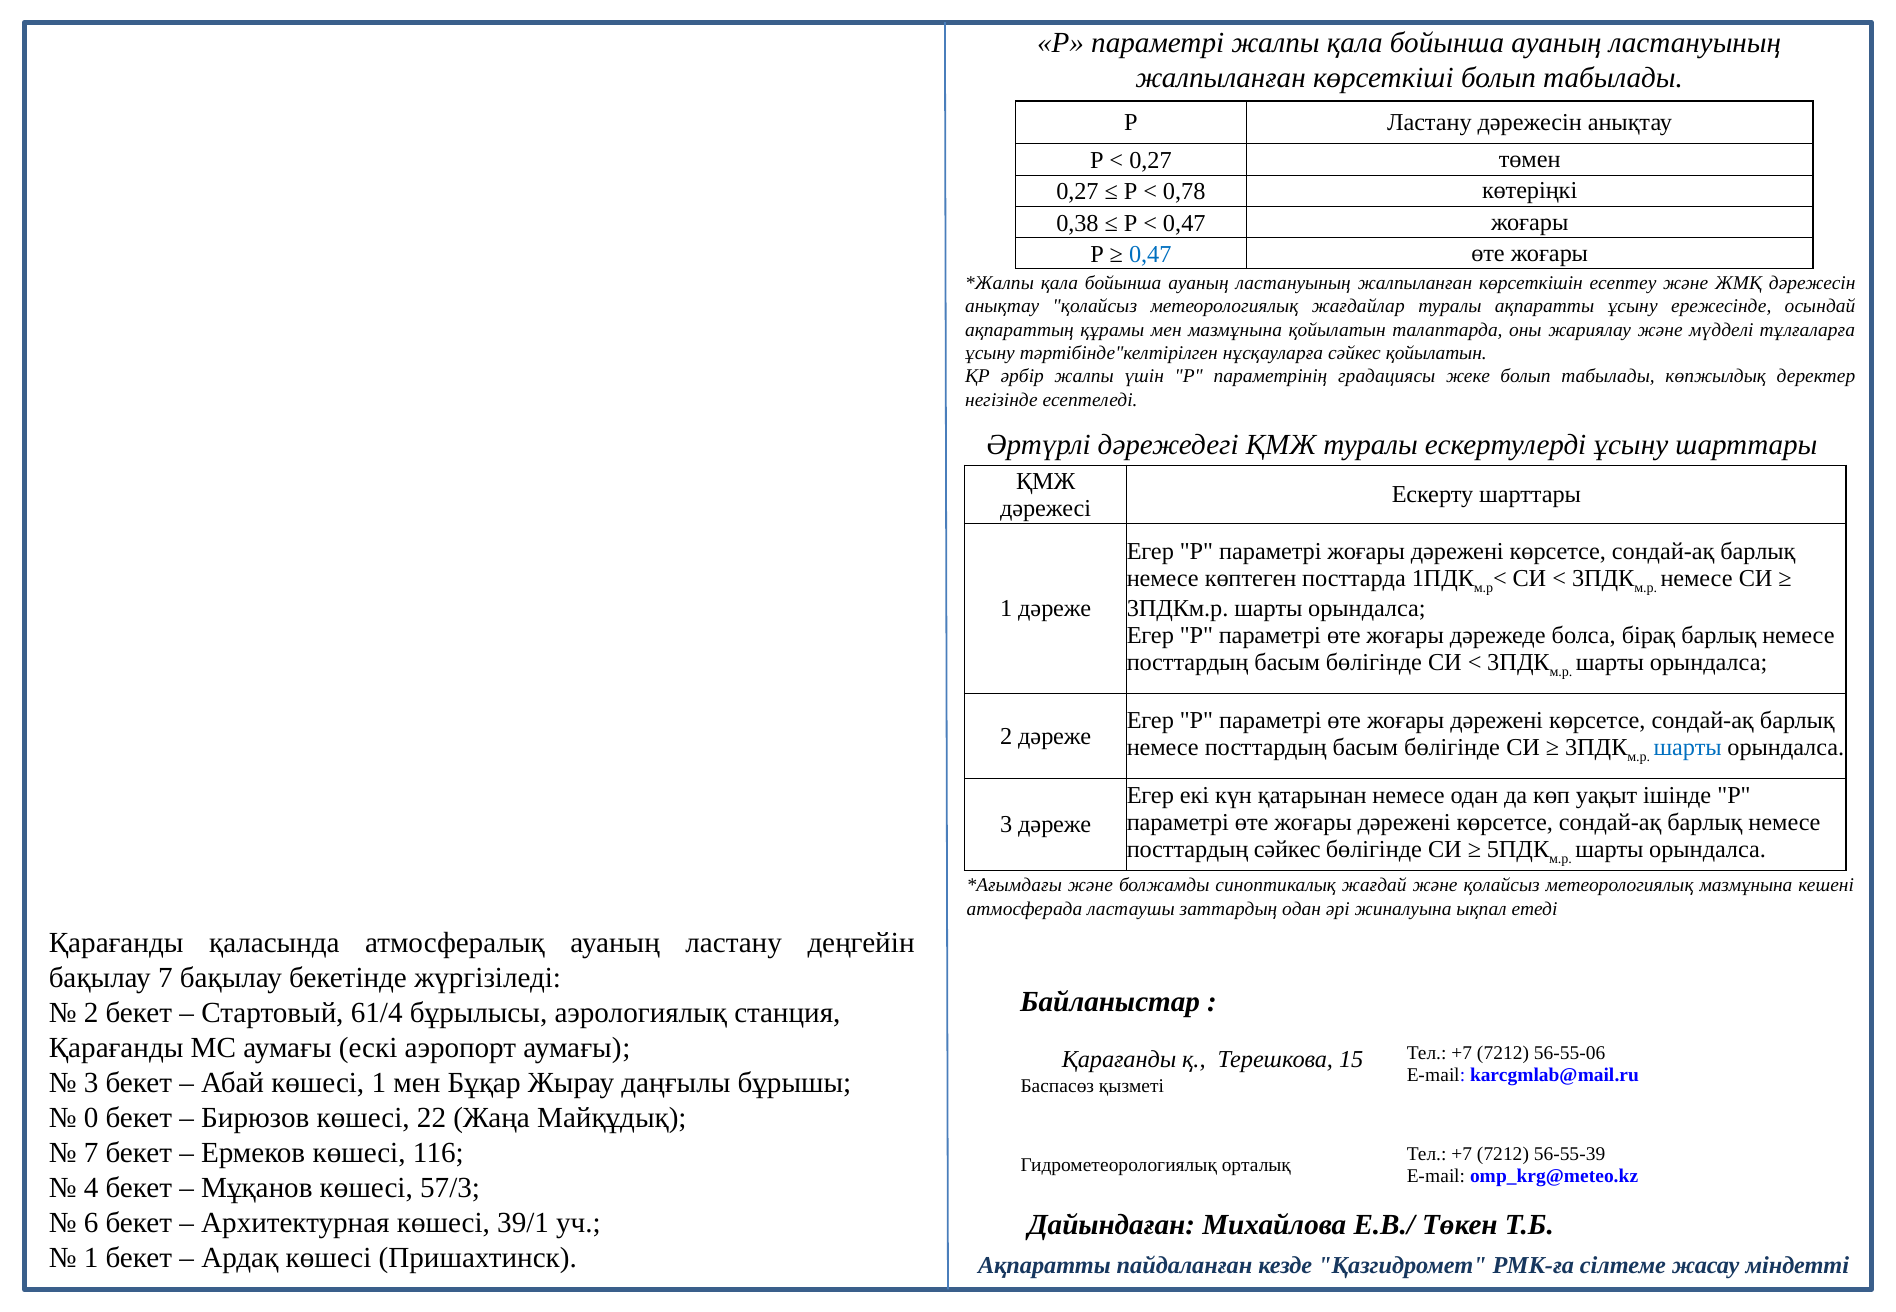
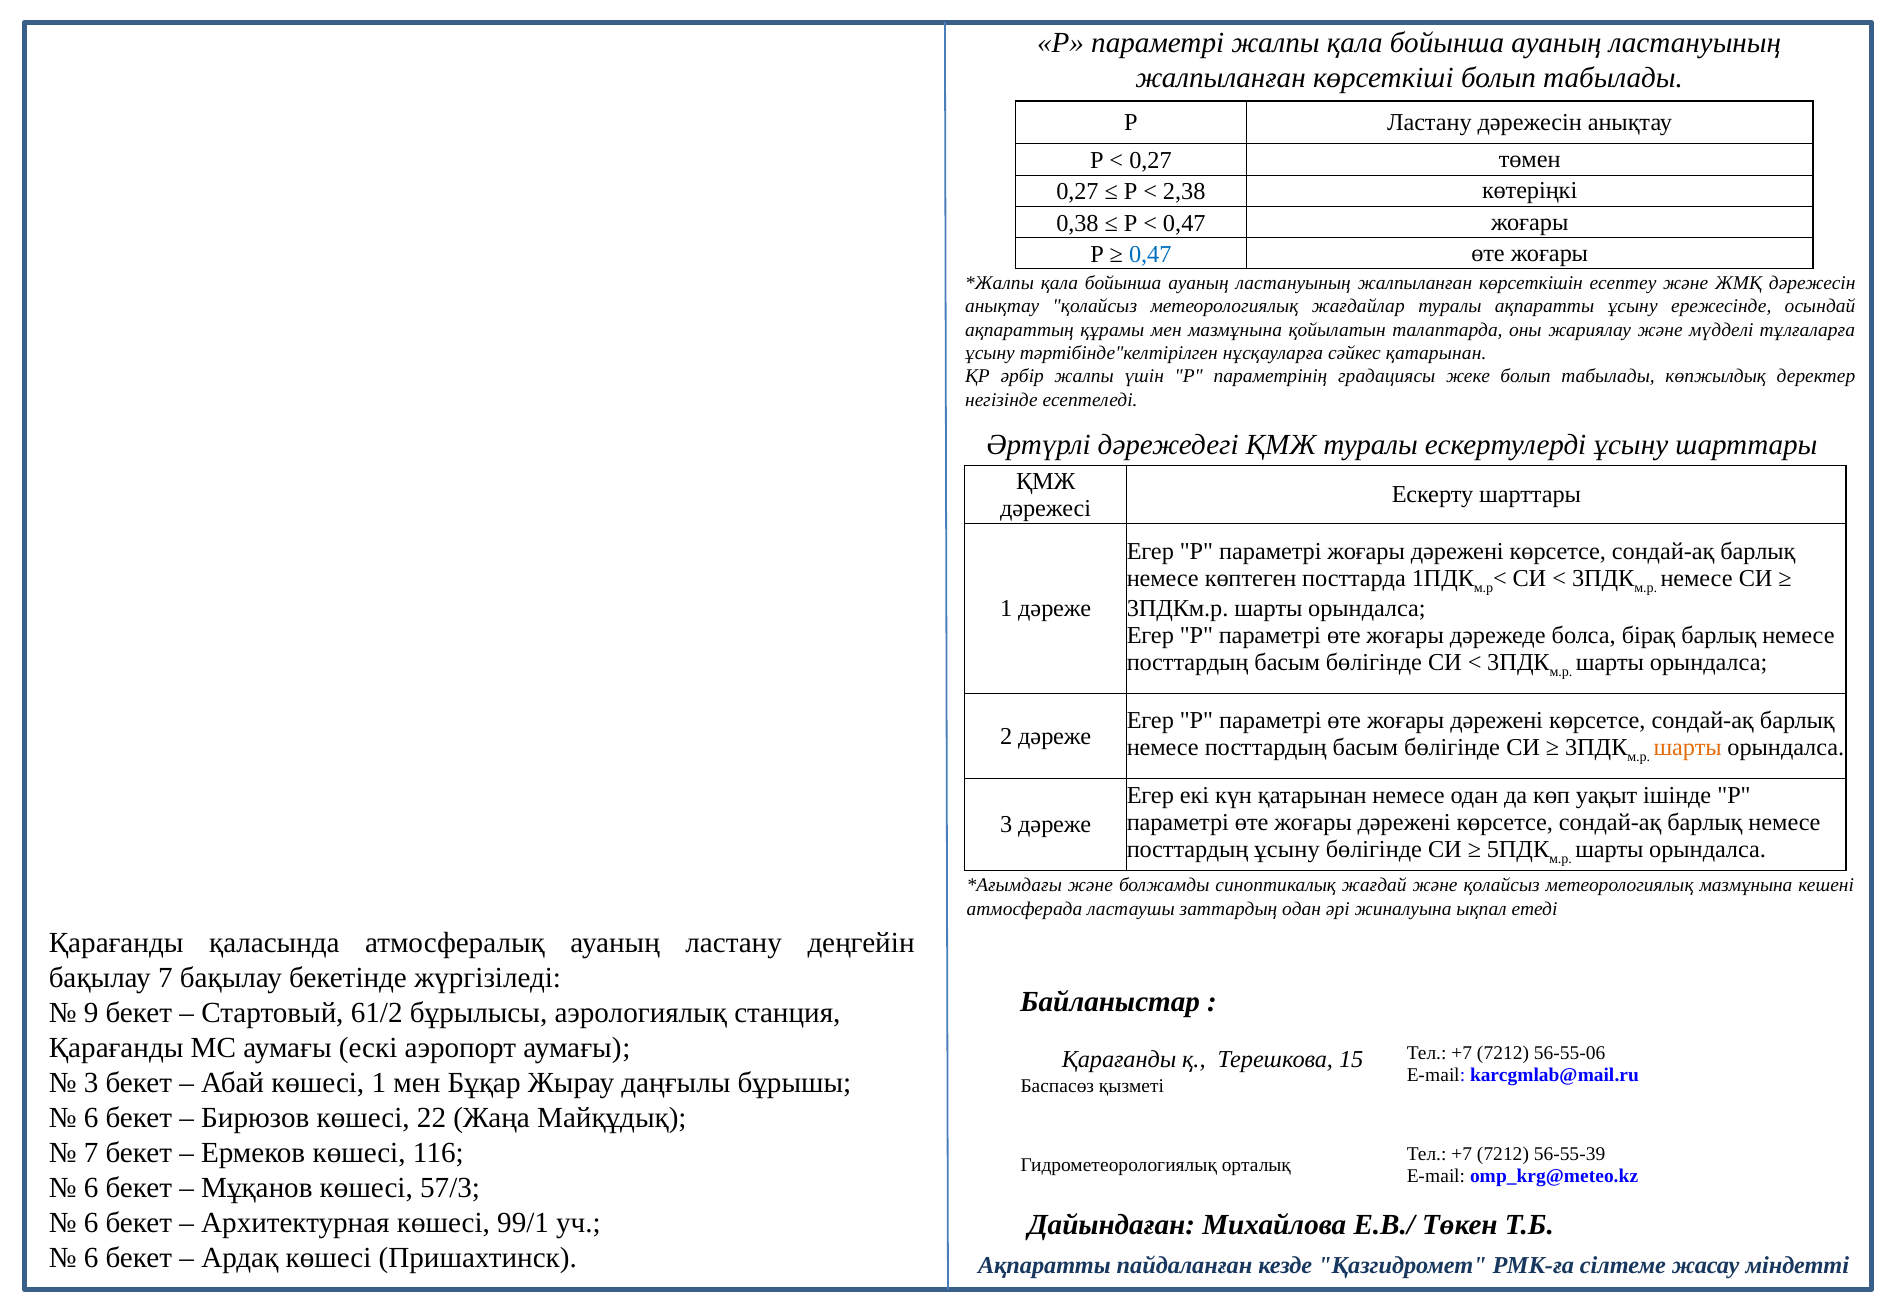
0,78: 0,78 -> 2,38
сәйкес қойылатын: қойылатын -> қатарынан
шарты at (1688, 748) colour: blue -> orange
посттардың сәйкес: сәйкес -> ұсыну
2 at (91, 1013): 2 -> 9
61/4: 61/4 -> 61/2
0 at (91, 1118): 0 -> 6
4 at (91, 1188): 4 -> 6
39/1: 39/1 -> 99/1
1 at (91, 1258): 1 -> 6
